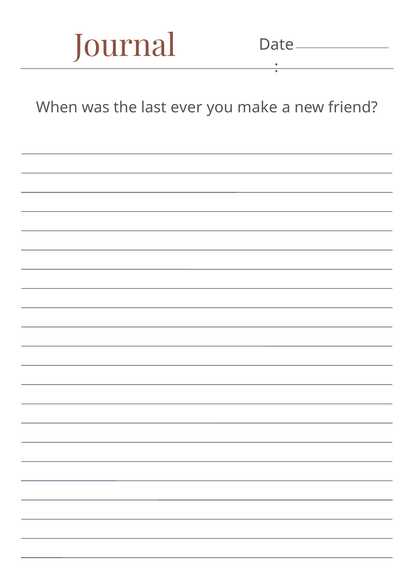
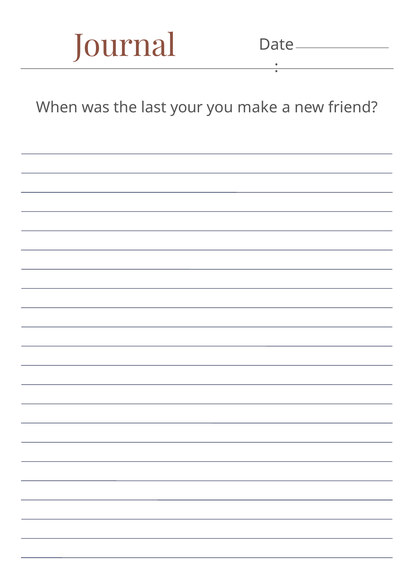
ever: ever -> your
